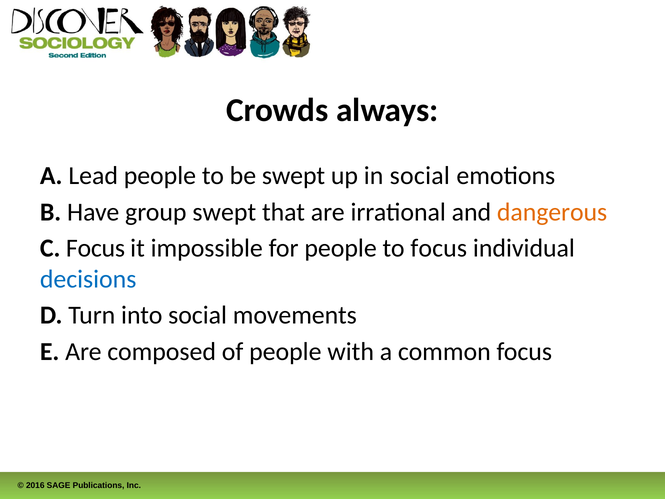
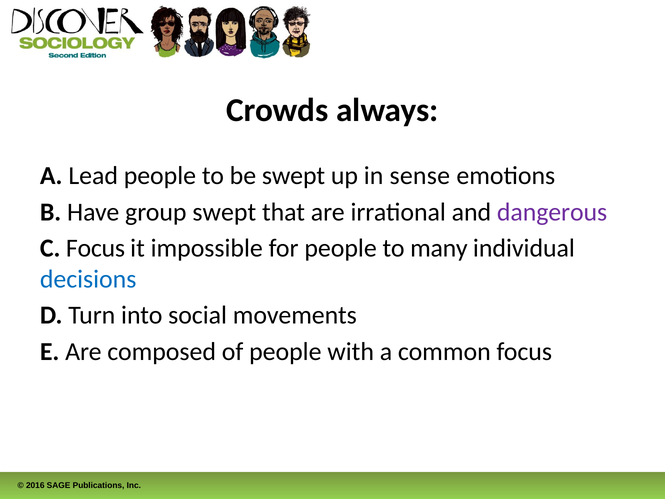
in social: social -> sense
dangerous colour: orange -> purple
to focus: focus -> many
